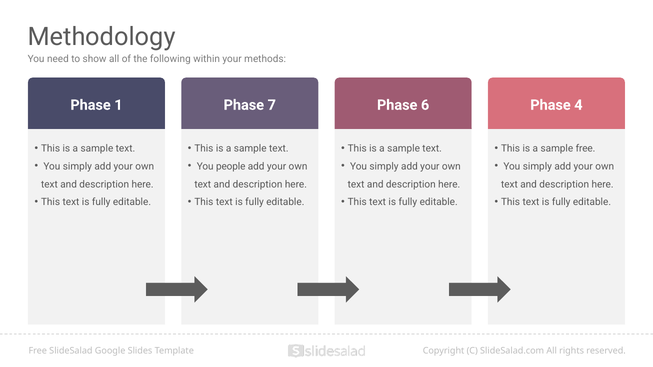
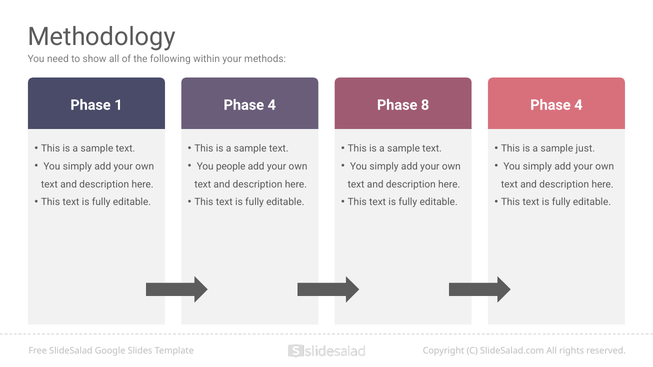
7 at (272, 105): 7 -> 4
6: 6 -> 8
sample free: free -> just
